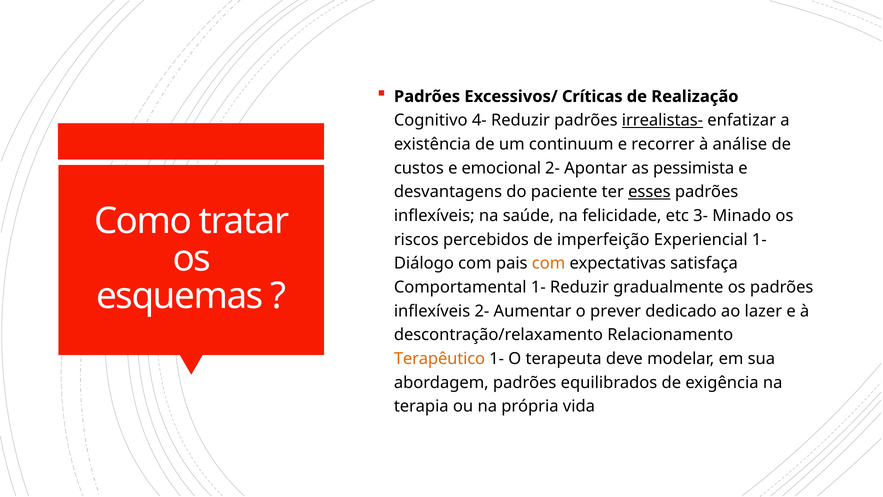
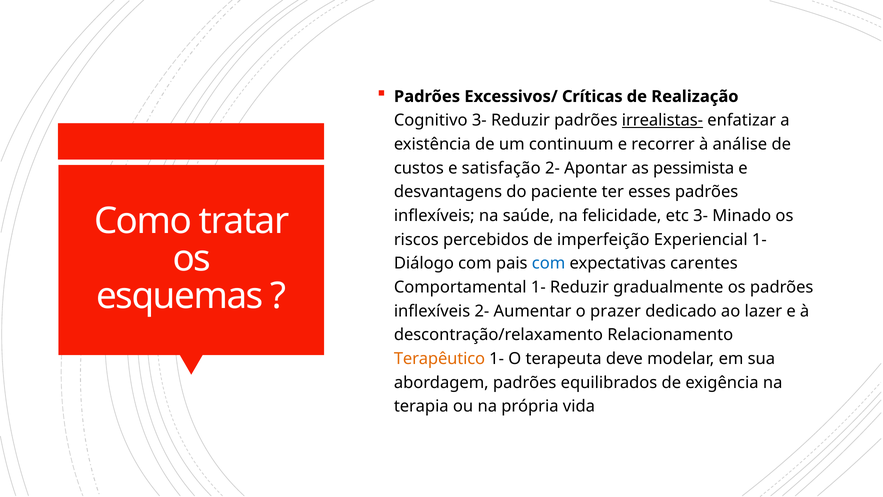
Cognitivo 4-: 4- -> 3-
emocional: emocional -> satisfação
esses underline: present -> none
com at (549, 263) colour: orange -> blue
satisfaça: satisfaça -> carentes
prever: prever -> prazer
